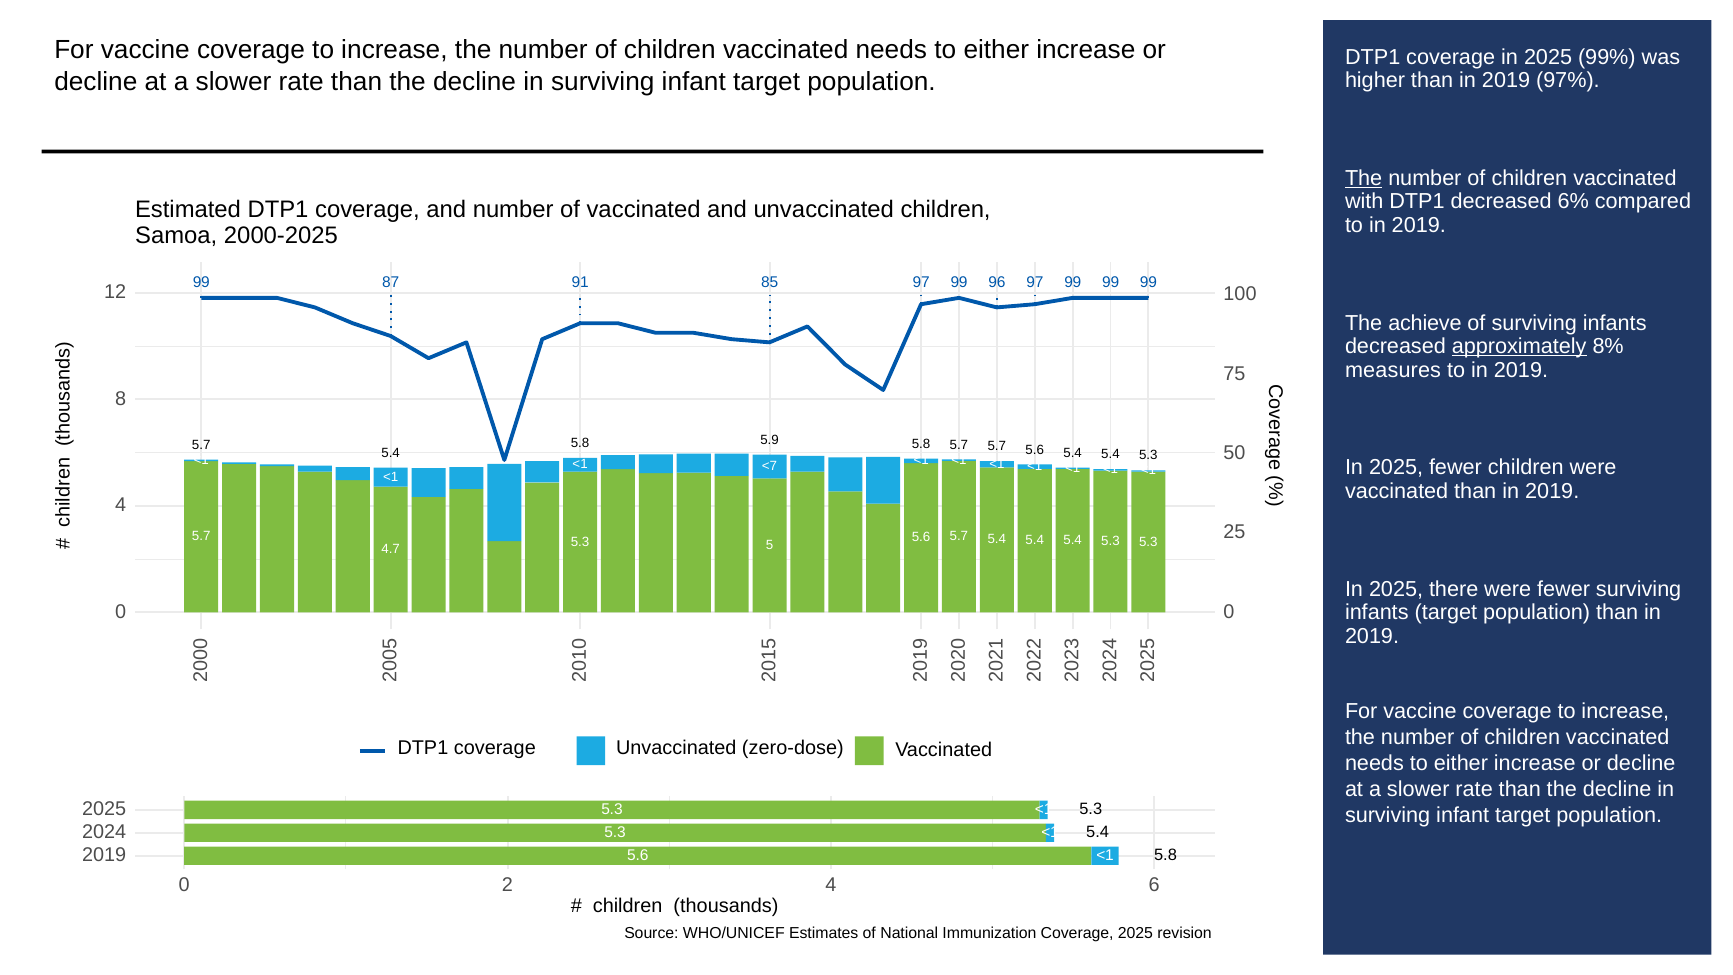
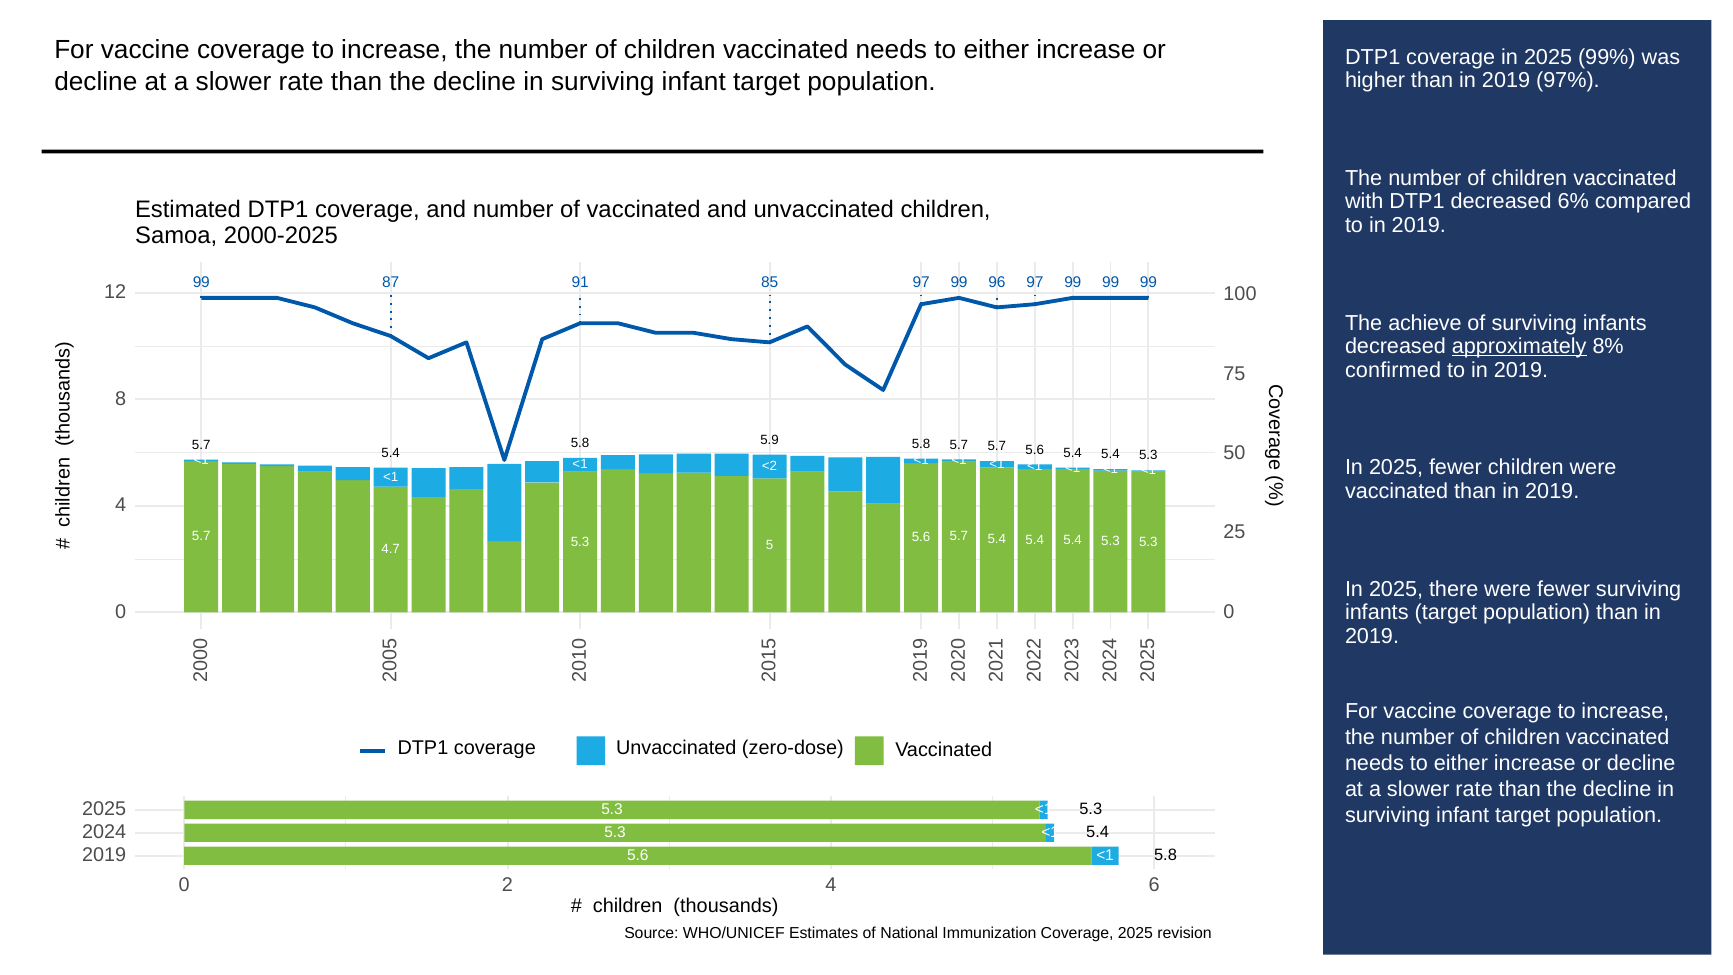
The at (1364, 178) underline: present -> none
measures: measures -> confirmed
<7: <7 -> <2
